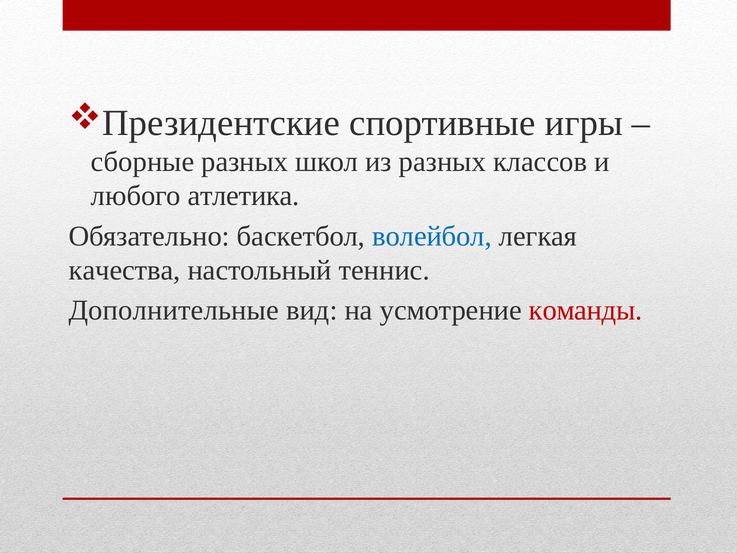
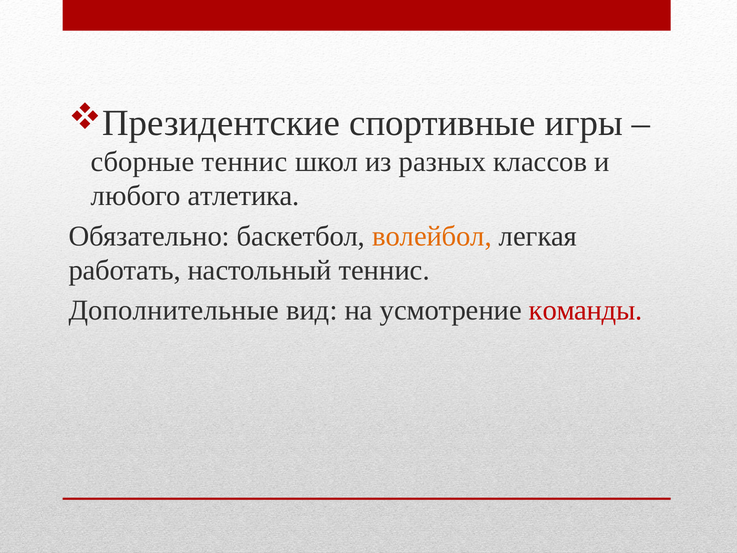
сборные разных: разных -> теннис
волейбол colour: blue -> orange
качества: качества -> работать
